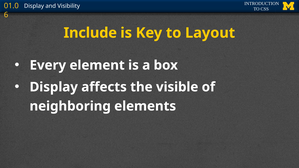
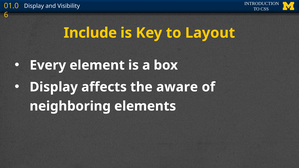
visible: visible -> aware
